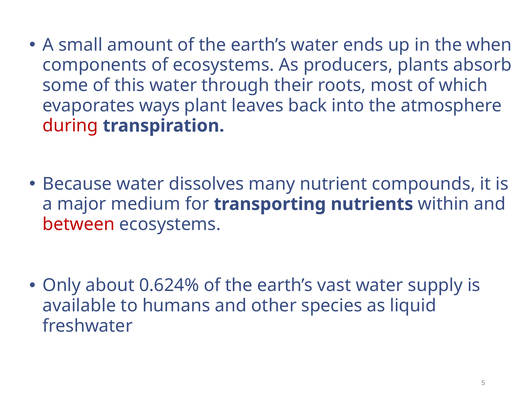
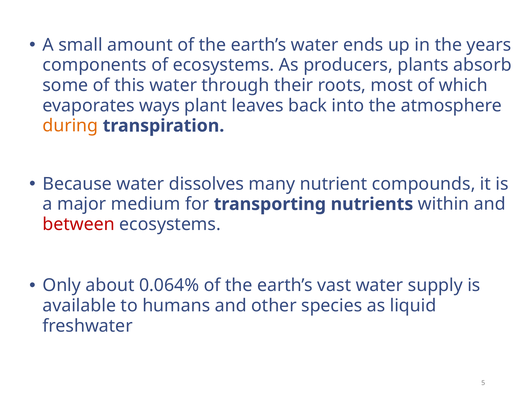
when: when -> years
during colour: red -> orange
0.624%: 0.624% -> 0.064%
